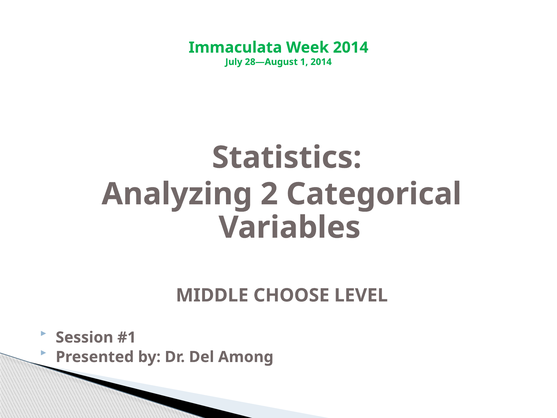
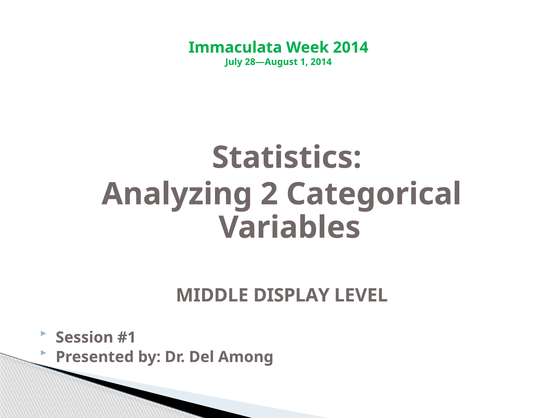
CHOOSE: CHOOSE -> DISPLAY
